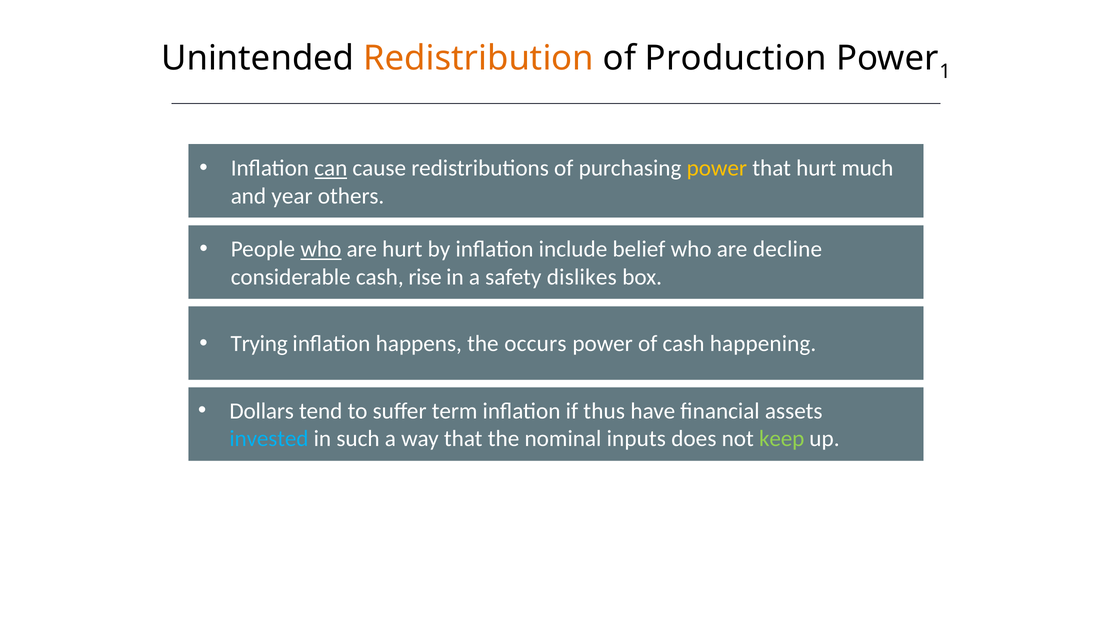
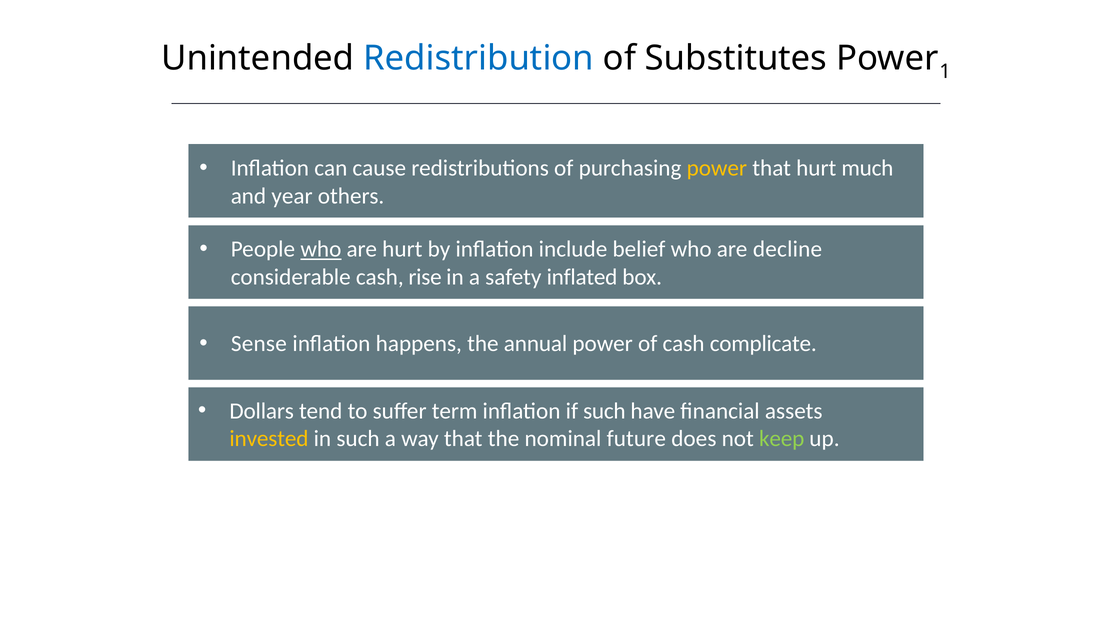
Redistribution colour: orange -> blue
Production: Production -> Substitutes
can underline: present -> none
dislikes: dislikes -> inflated
Trying: Trying -> Sense
occurs: occurs -> annual
happening: happening -> complicate
if thus: thus -> such
invested colour: light blue -> yellow
inputs: inputs -> future
